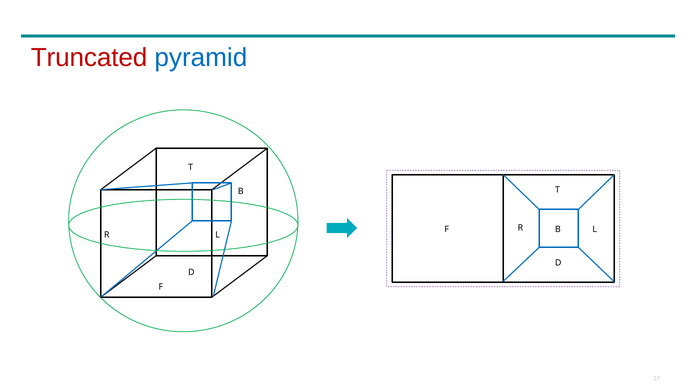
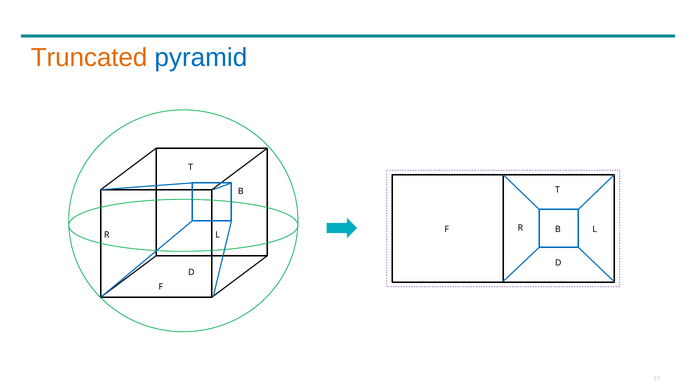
Truncated colour: red -> orange
